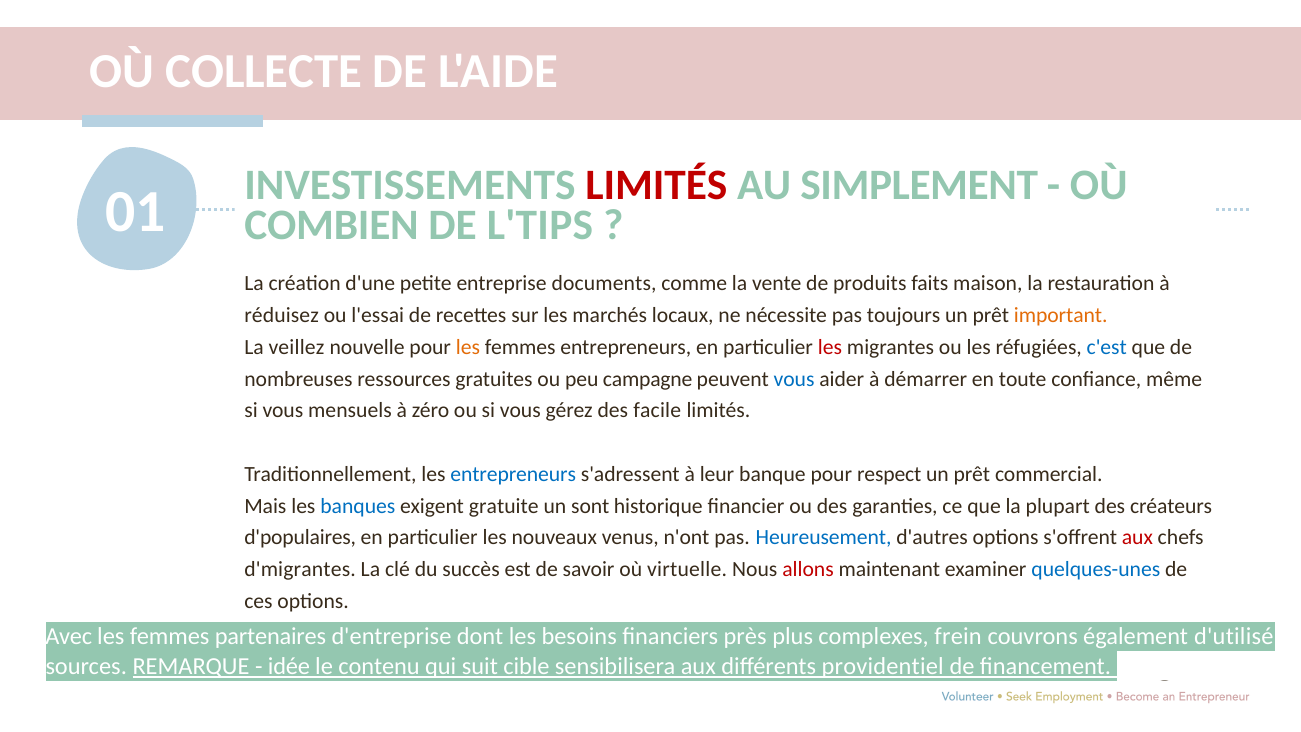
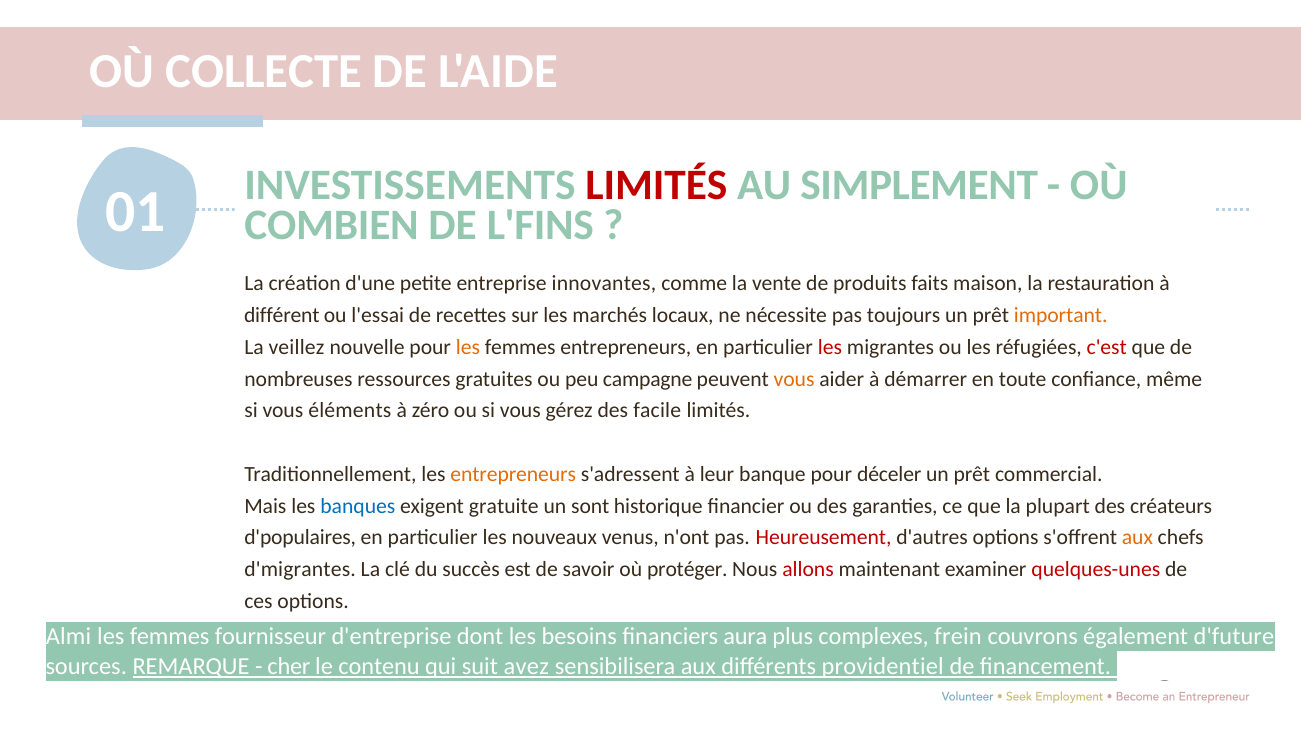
L'TIPS: L'TIPS -> L'FINS
documents: documents -> innovantes
réduisez: réduisez -> différent
c'est colour: blue -> red
vous at (794, 379) colour: blue -> orange
mensuels: mensuels -> éléments
entrepreneurs at (513, 474) colour: blue -> orange
respect: respect -> déceler
Heureusement colour: blue -> red
aux at (1137, 537) colour: red -> orange
virtuelle: virtuelle -> protéger
quelques-unes colour: blue -> red
Avec: Avec -> Almi
partenaires: partenaires -> fournisseur
près: près -> aura
d'utilisé: d'utilisé -> d'future
idée: idée -> cher
cible: cible -> avez
